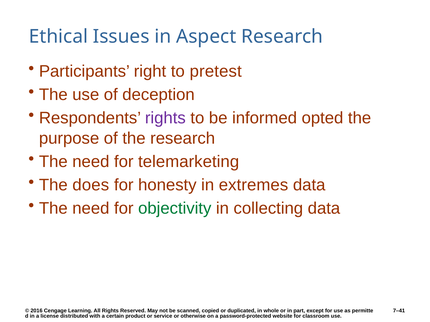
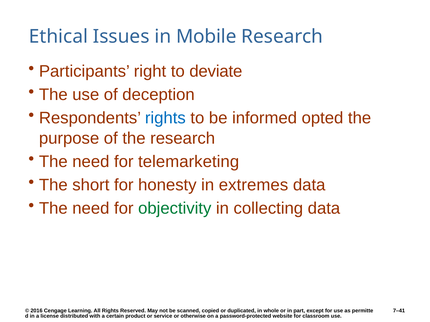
Aspect: Aspect -> Mobile
pretest: pretest -> deviate
rights at (165, 118) colour: purple -> blue
does: does -> short
